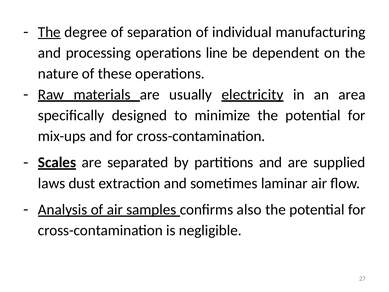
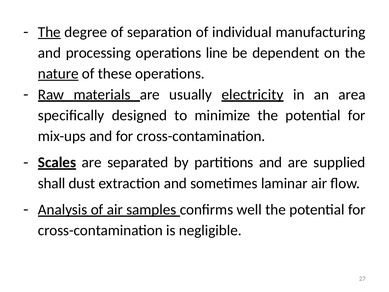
nature underline: none -> present
laws: laws -> shall
also: also -> well
